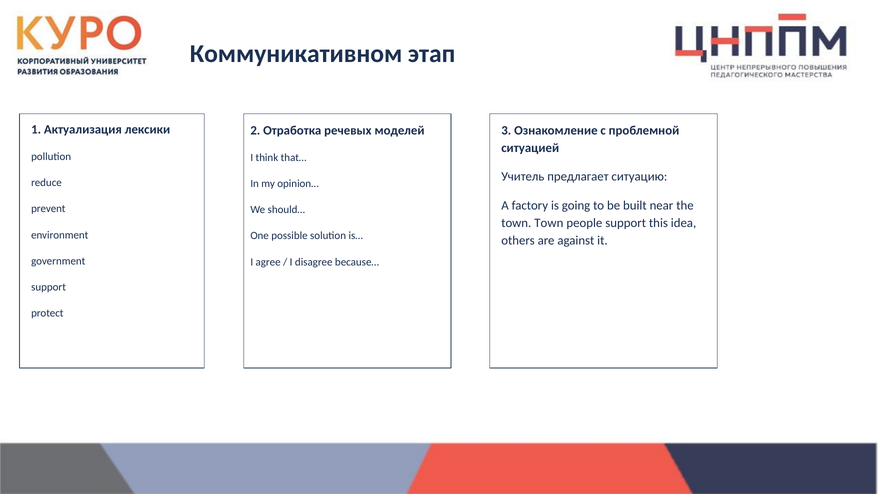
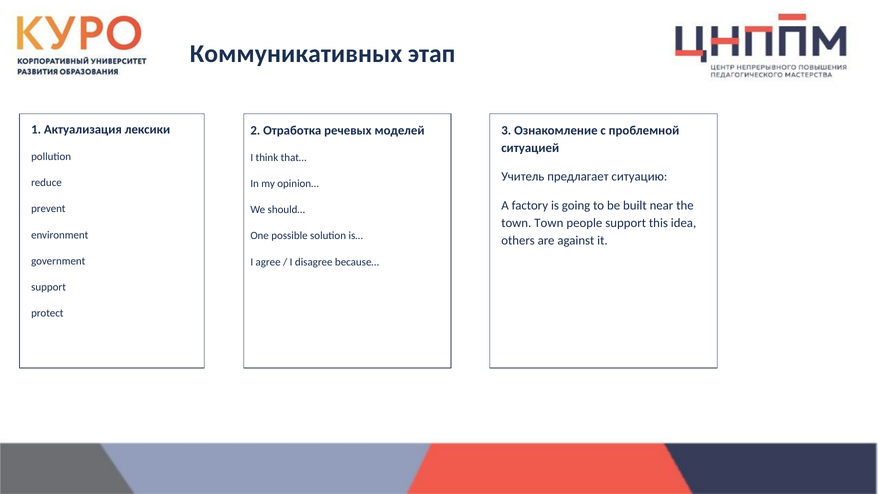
Коммуникативном: Коммуникативном -> Коммуникативных
